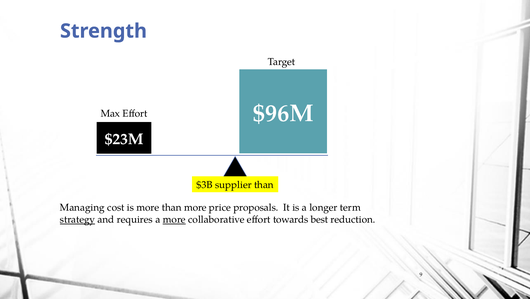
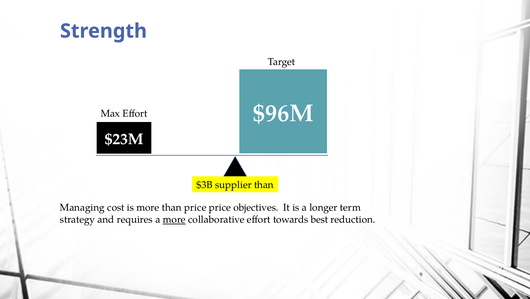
than more: more -> price
proposals: proposals -> objectives
strategy underline: present -> none
